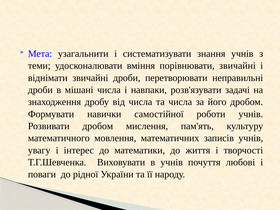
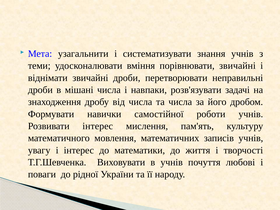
Розвивати дробом: дробом -> інтерес
